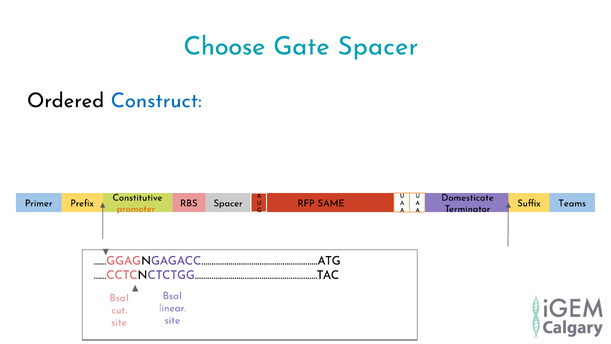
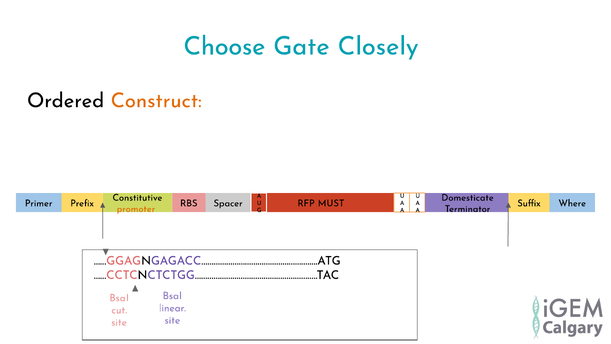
Gate Spacer: Spacer -> Closely
Construct colour: blue -> orange
SAME: SAME -> MUST
Teams: Teams -> Where
